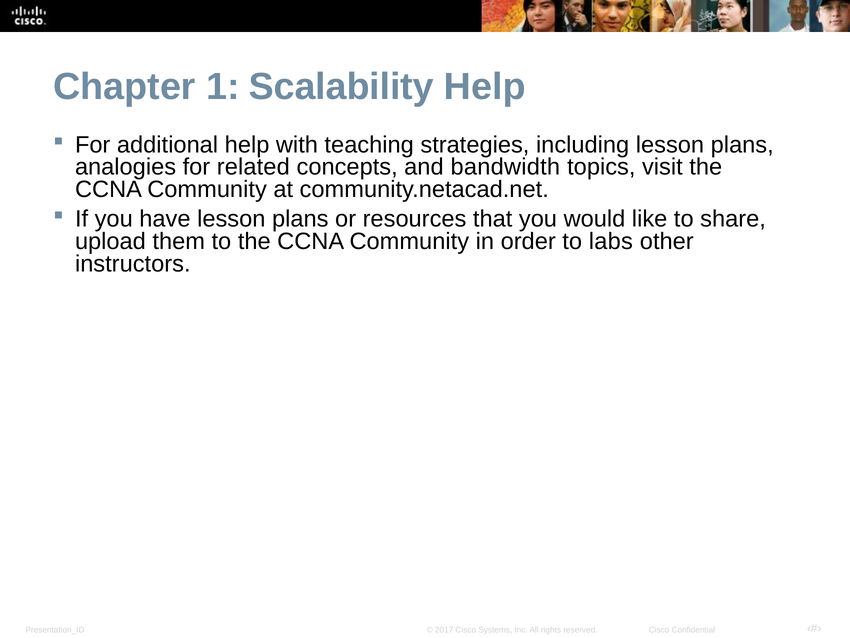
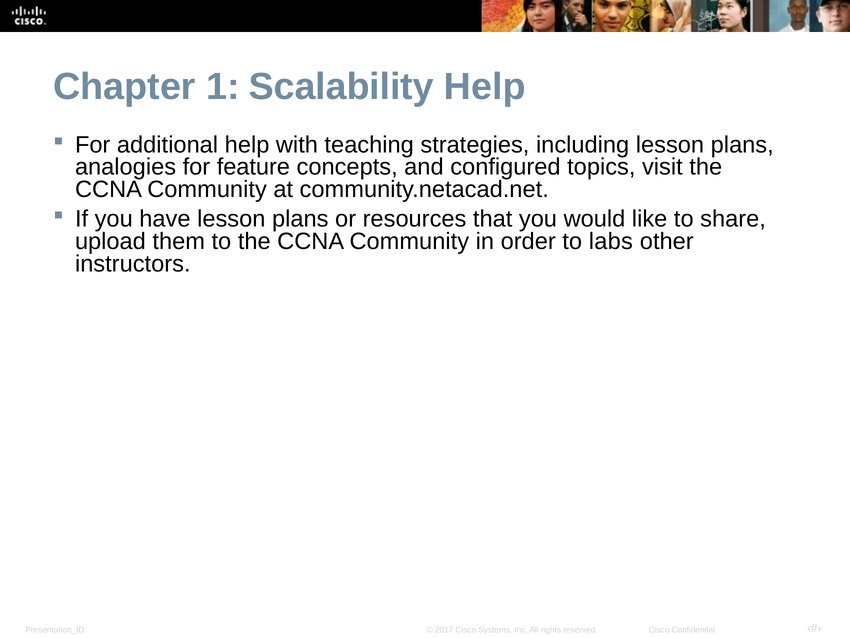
related: related -> feature
bandwidth: bandwidth -> configured
